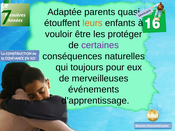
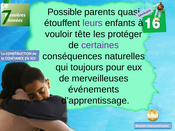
Adaptée: Adaptée -> Possible
leurs colour: orange -> purple
être: être -> tête
